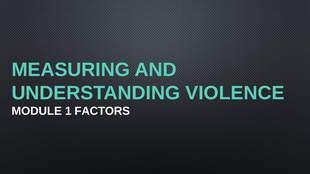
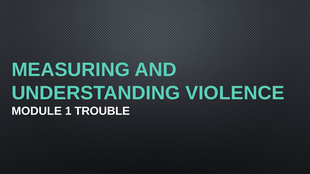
FACTORS: FACTORS -> TROUBLE
